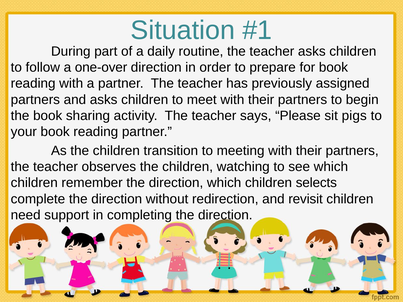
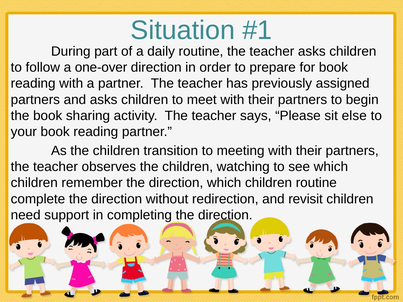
pigs: pigs -> else
children selects: selects -> routine
